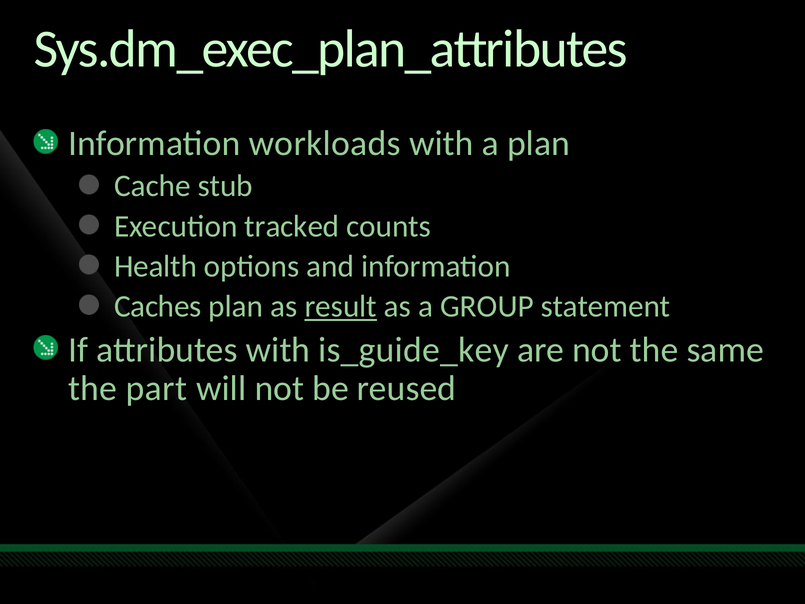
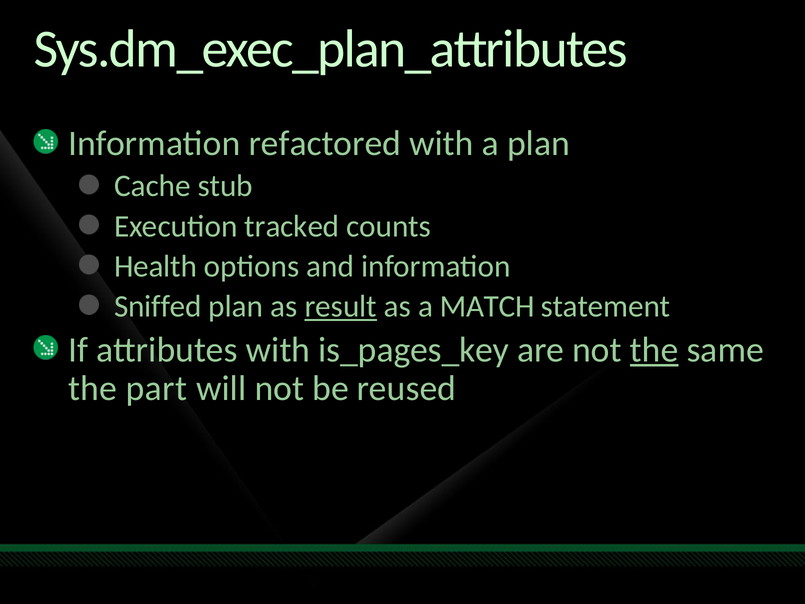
workloads: workloads -> refactored
Caches: Caches -> Sniffed
GROUP: GROUP -> MATCH
is_guide_key: is_guide_key -> is_pages_key
the at (654, 350) underline: none -> present
